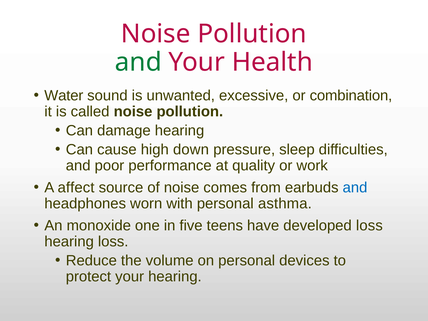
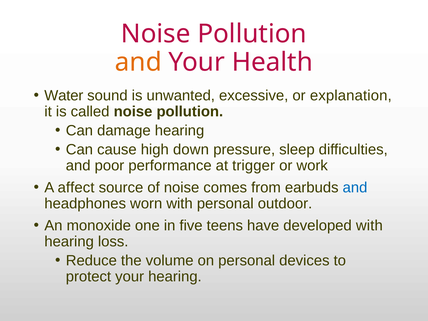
and at (138, 62) colour: green -> orange
combination: combination -> explanation
quality: quality -> trigger
asthma: asthma -> outdoor
developed loss: loss -> with
